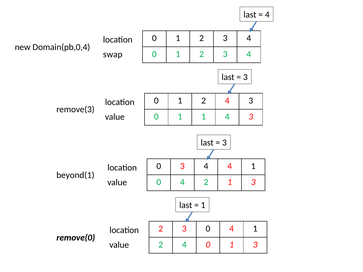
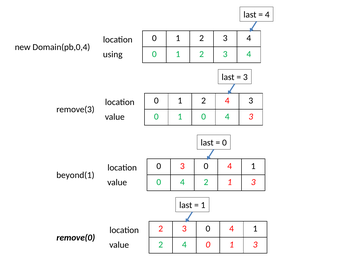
swap: swap -> using
0 1 1: 1 -> 0
3 at (224, 143): 3 -> 0
0 3 4: 4 -> 0
